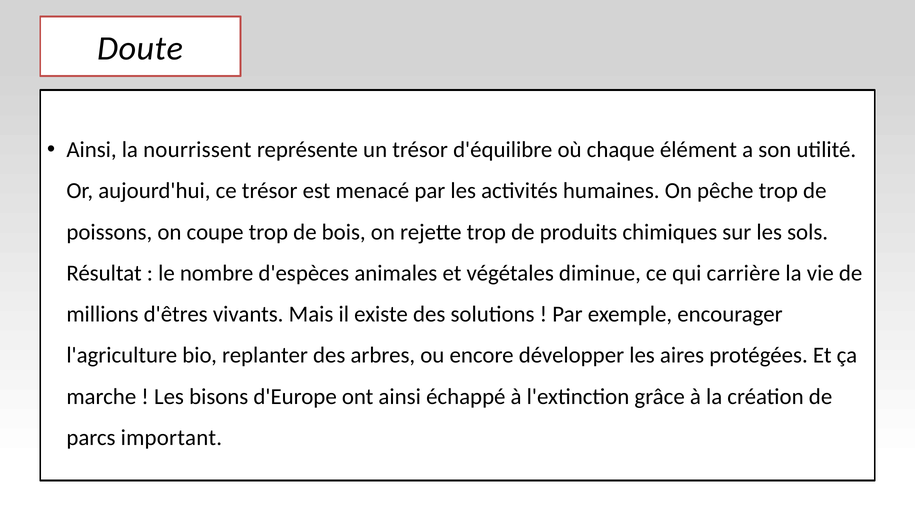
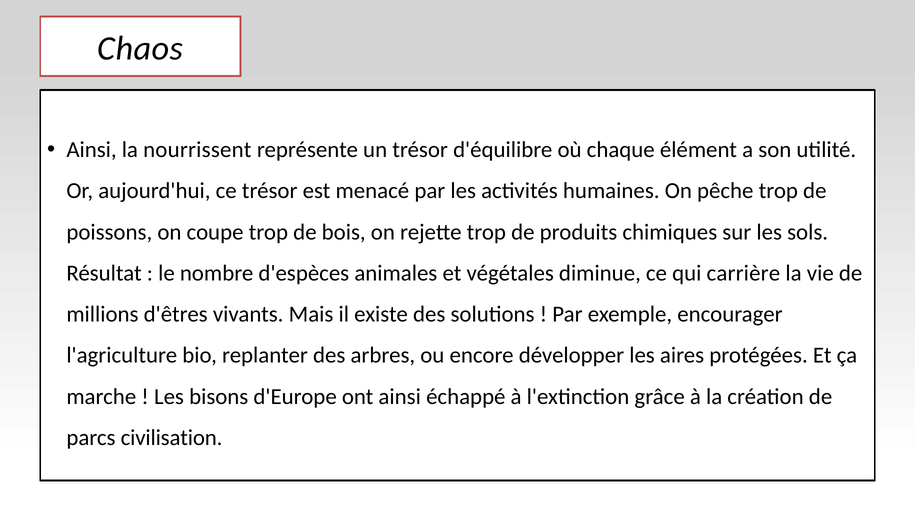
Doute: Doute -> Chaos
important: important -> civilisation
